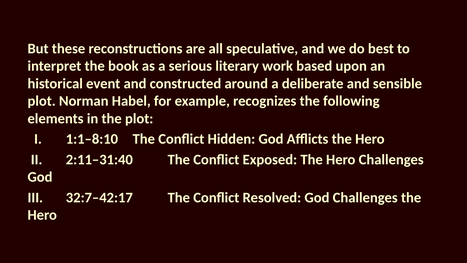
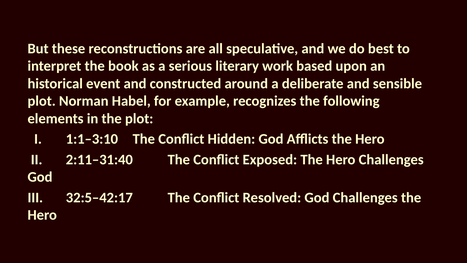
1:1–8:10: 1:1–8:10 -> 1:1–3:10
32:7–42:17: 32:7–42:17 -> 32:5–42:17
